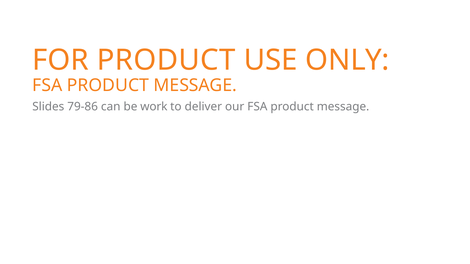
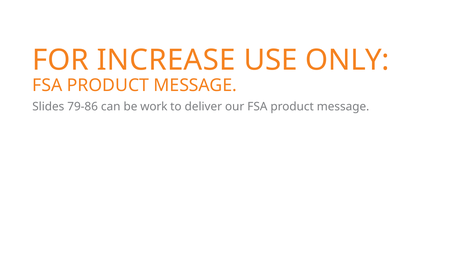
FOR PRODUCT: PRODUCT -> INCREASE
